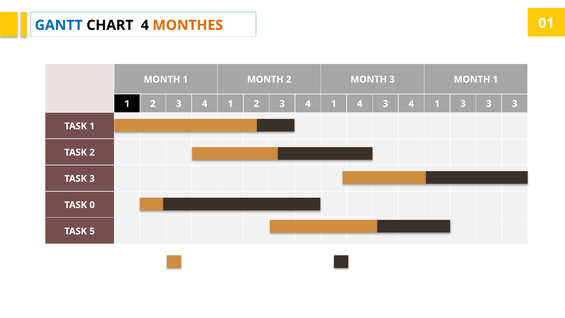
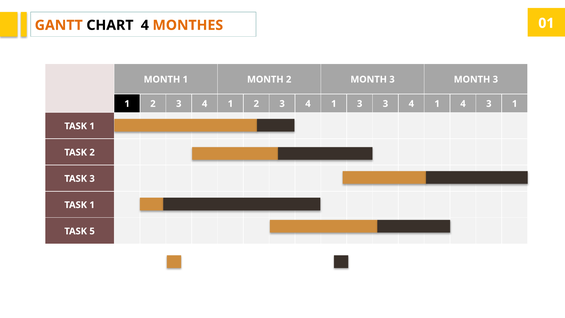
GANTT colour: blue -> orange
3 MONTH 1: 1 -> 3
1 4: 4 -> 3
1 3: 3 -> 4
3 at (515, 104): 3 -> 1
0 at (92, 205): 0 -> 1
